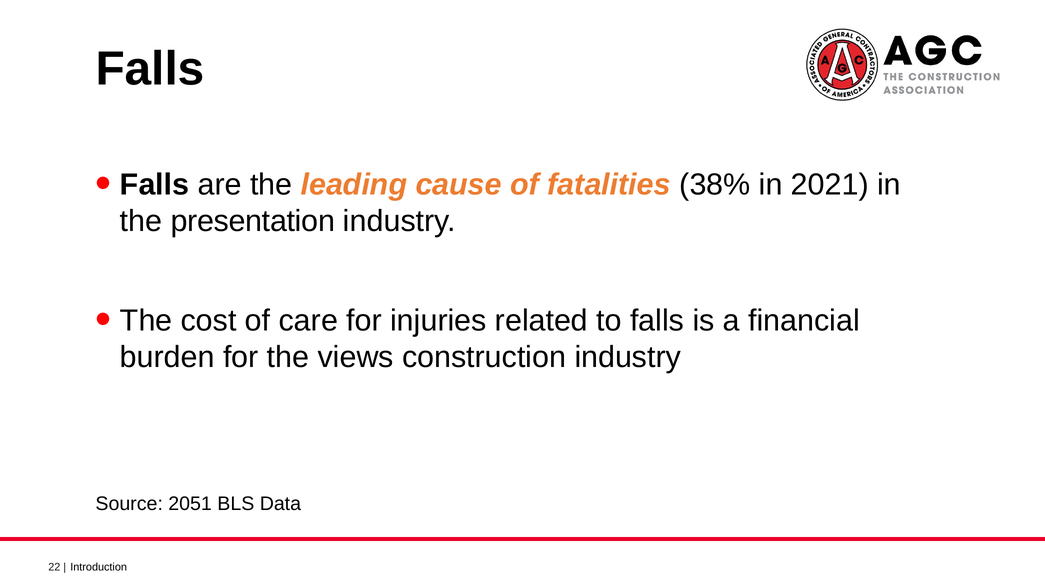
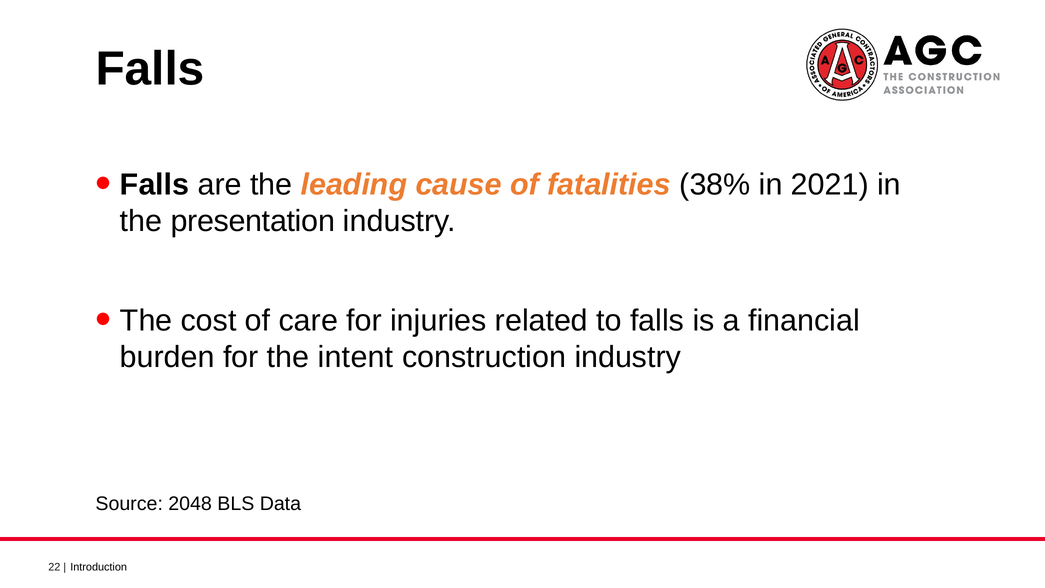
views: views -> intent
2051: 2051 -> 2048
